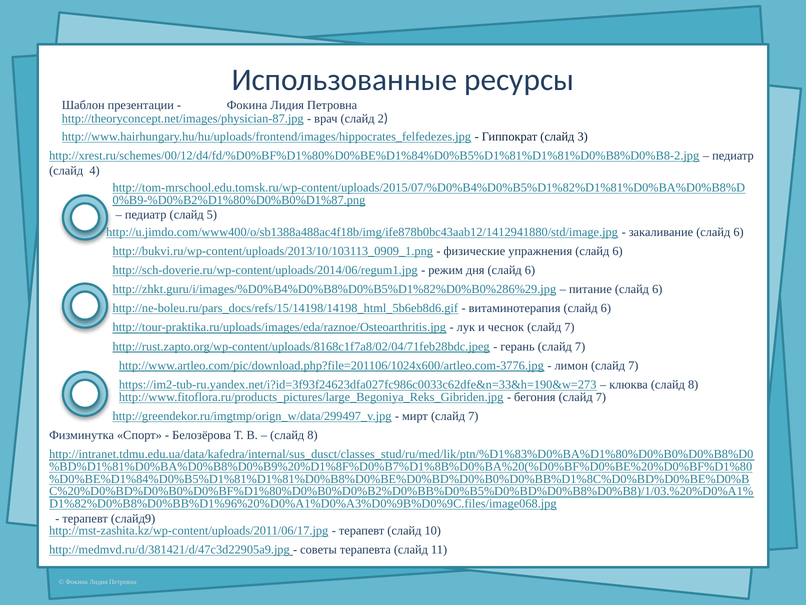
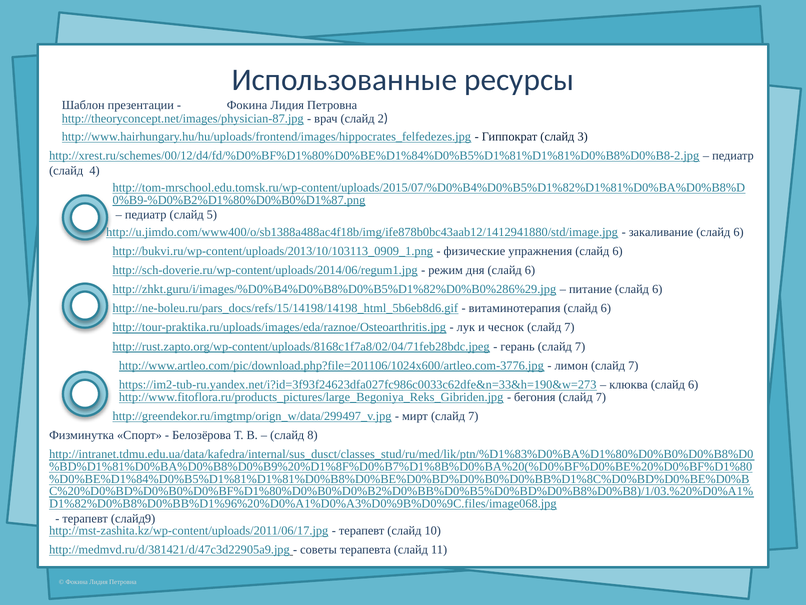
клюква слайд 8: 8 -> 6
